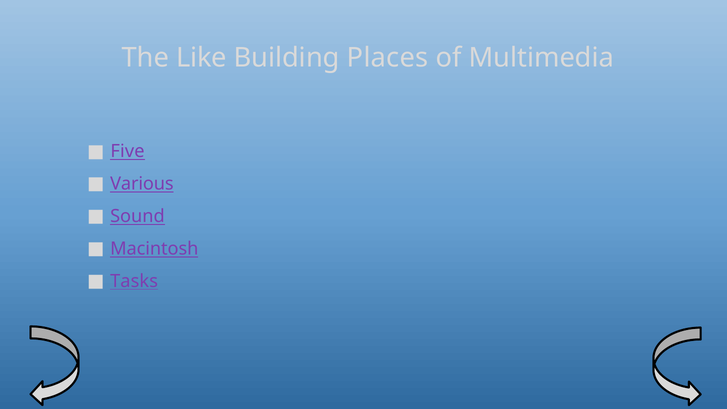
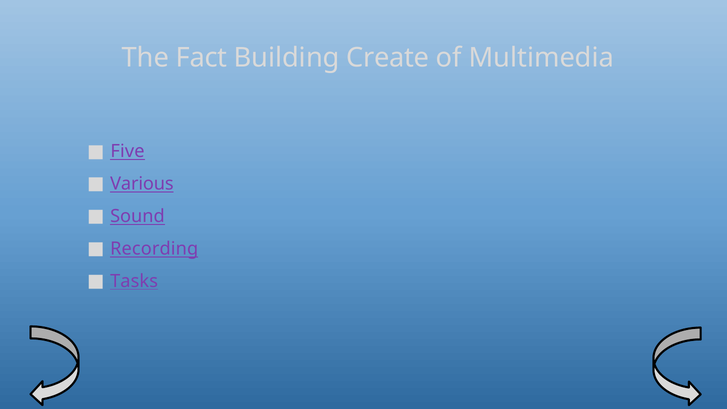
Like: Like -> Fact
Places: Places -> Create
Macintosh: Macintosh -> Recording
